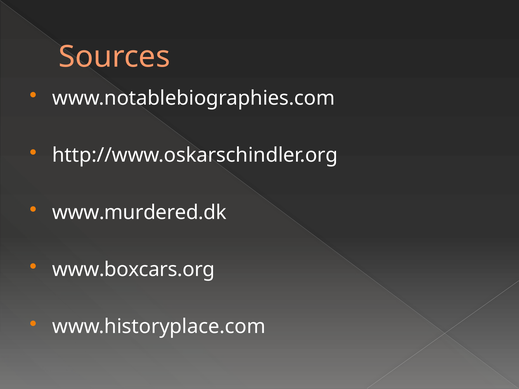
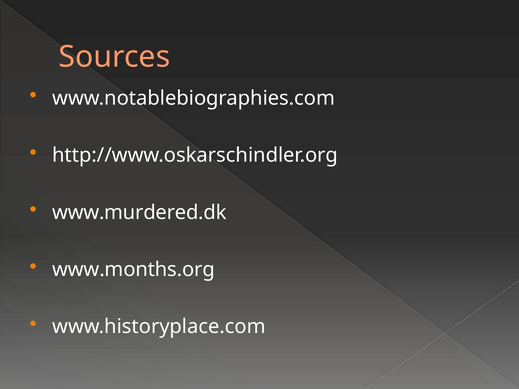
www.boxcars.org: www.boxcars.org -> www.months.org
